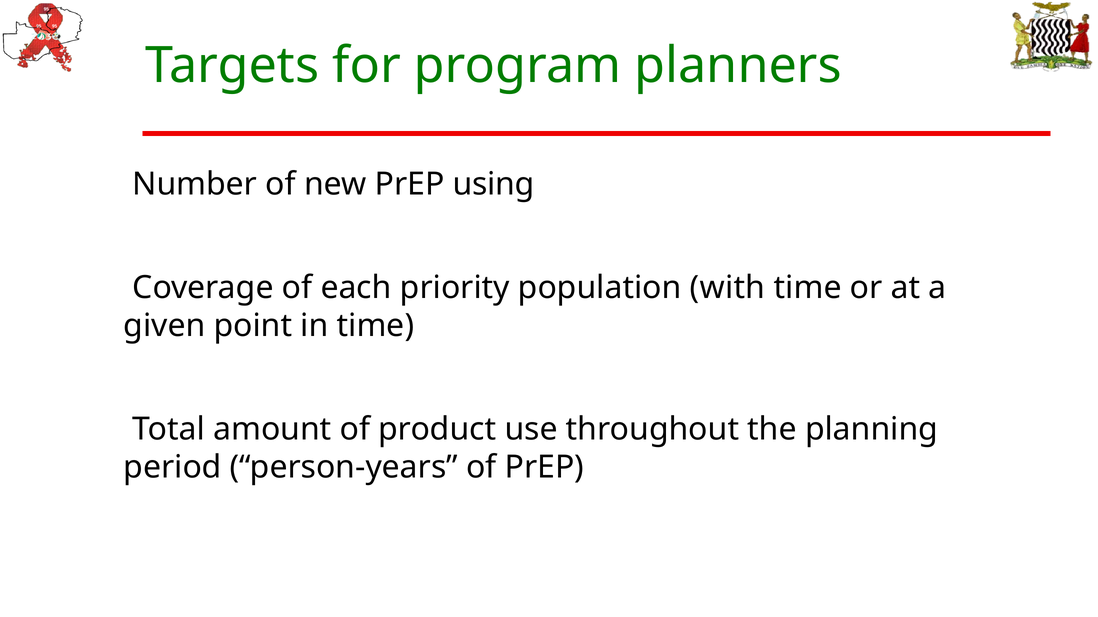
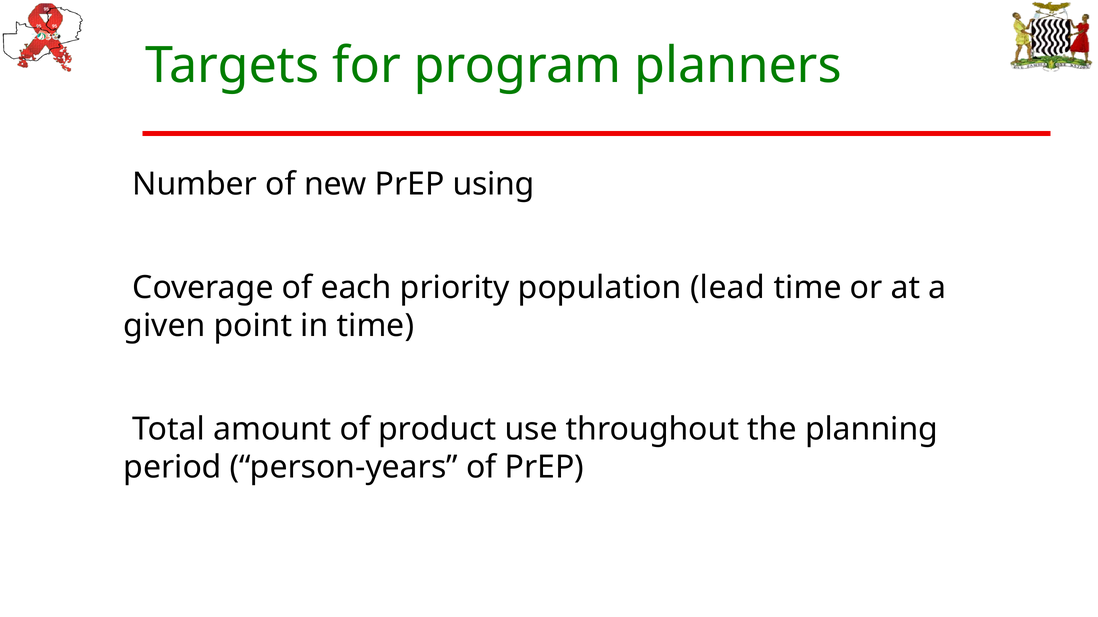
with: with -> lead
